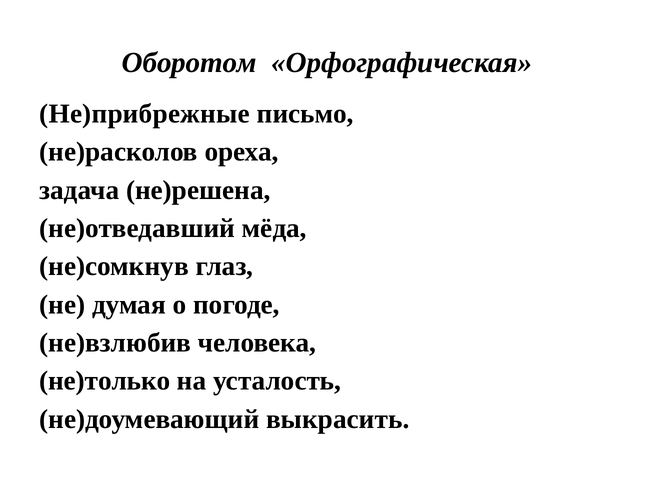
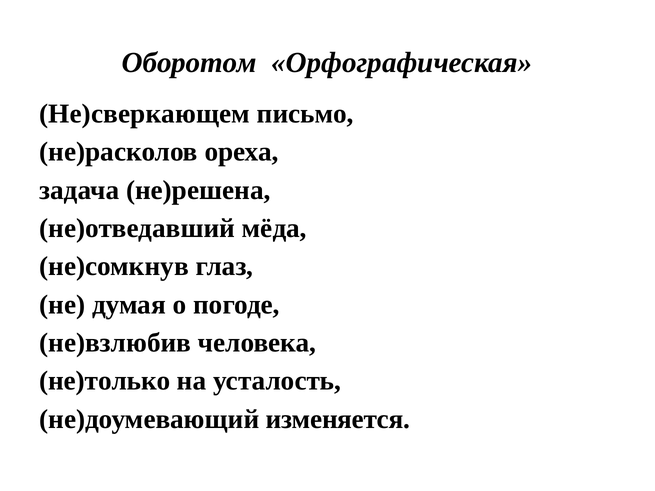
Не)прибрежные: Не)прибрежные -> Не)сверкающем
выкрасить: выкрасить -> изменяется
